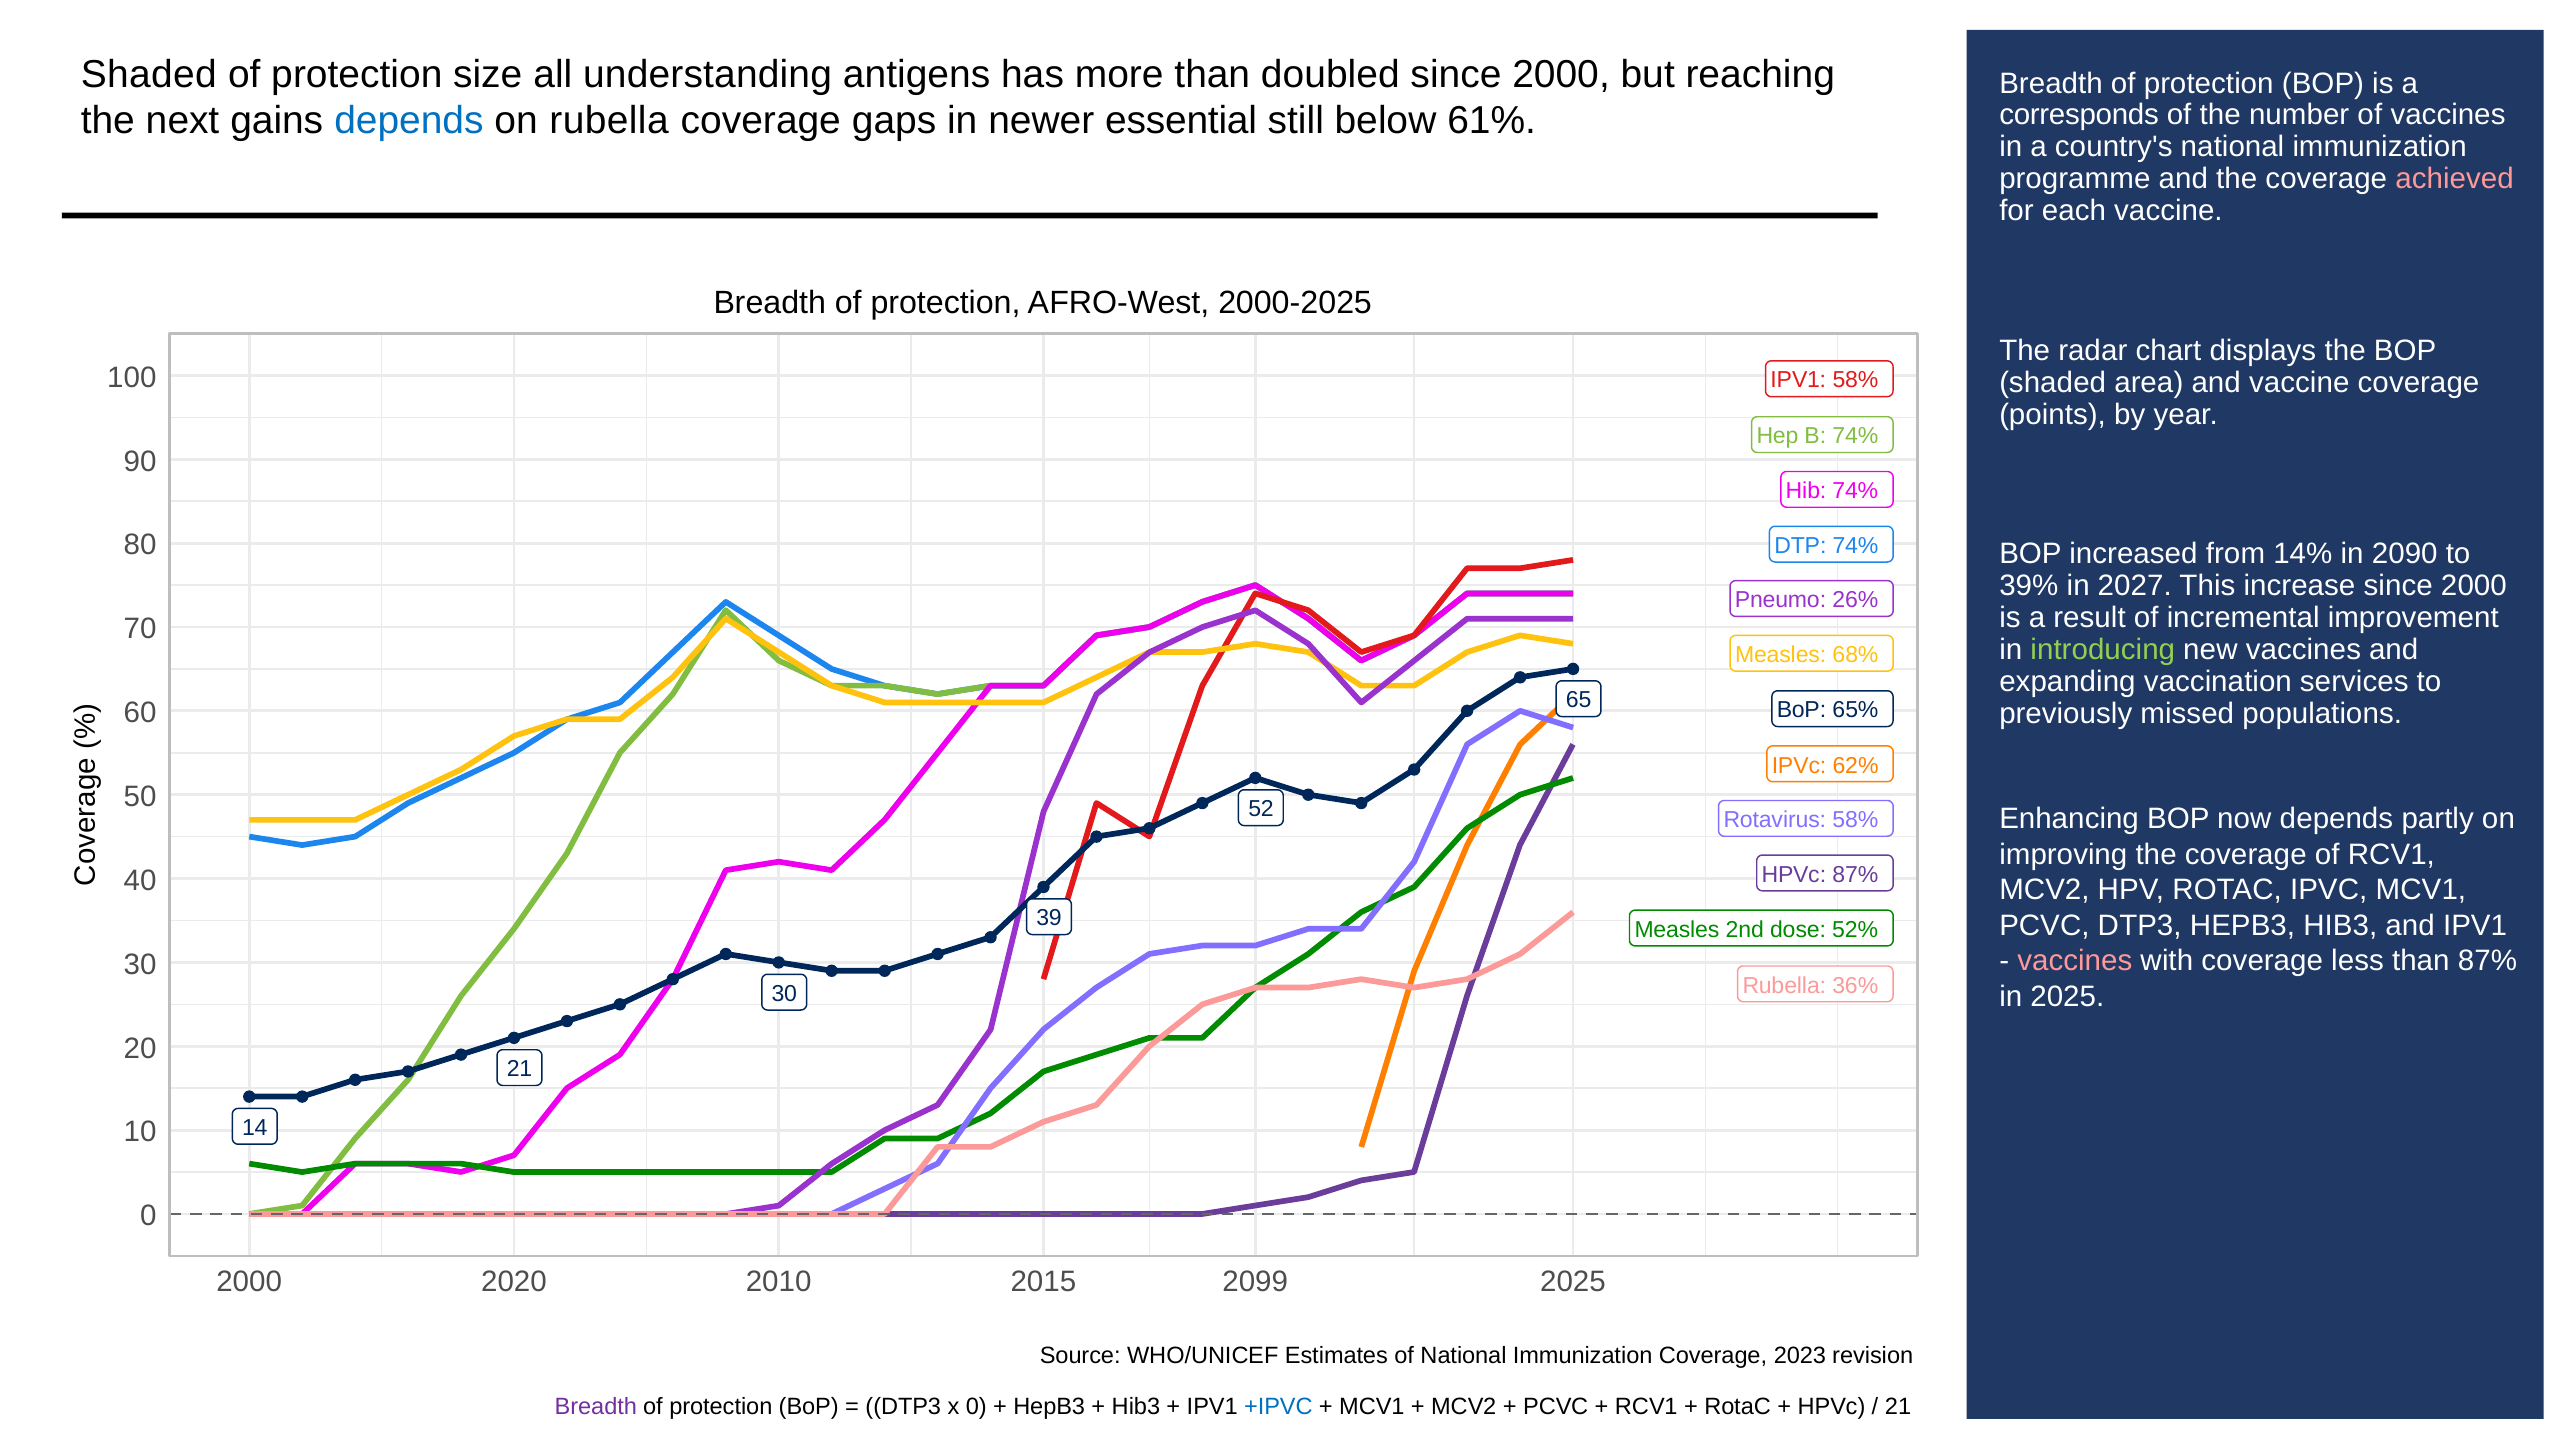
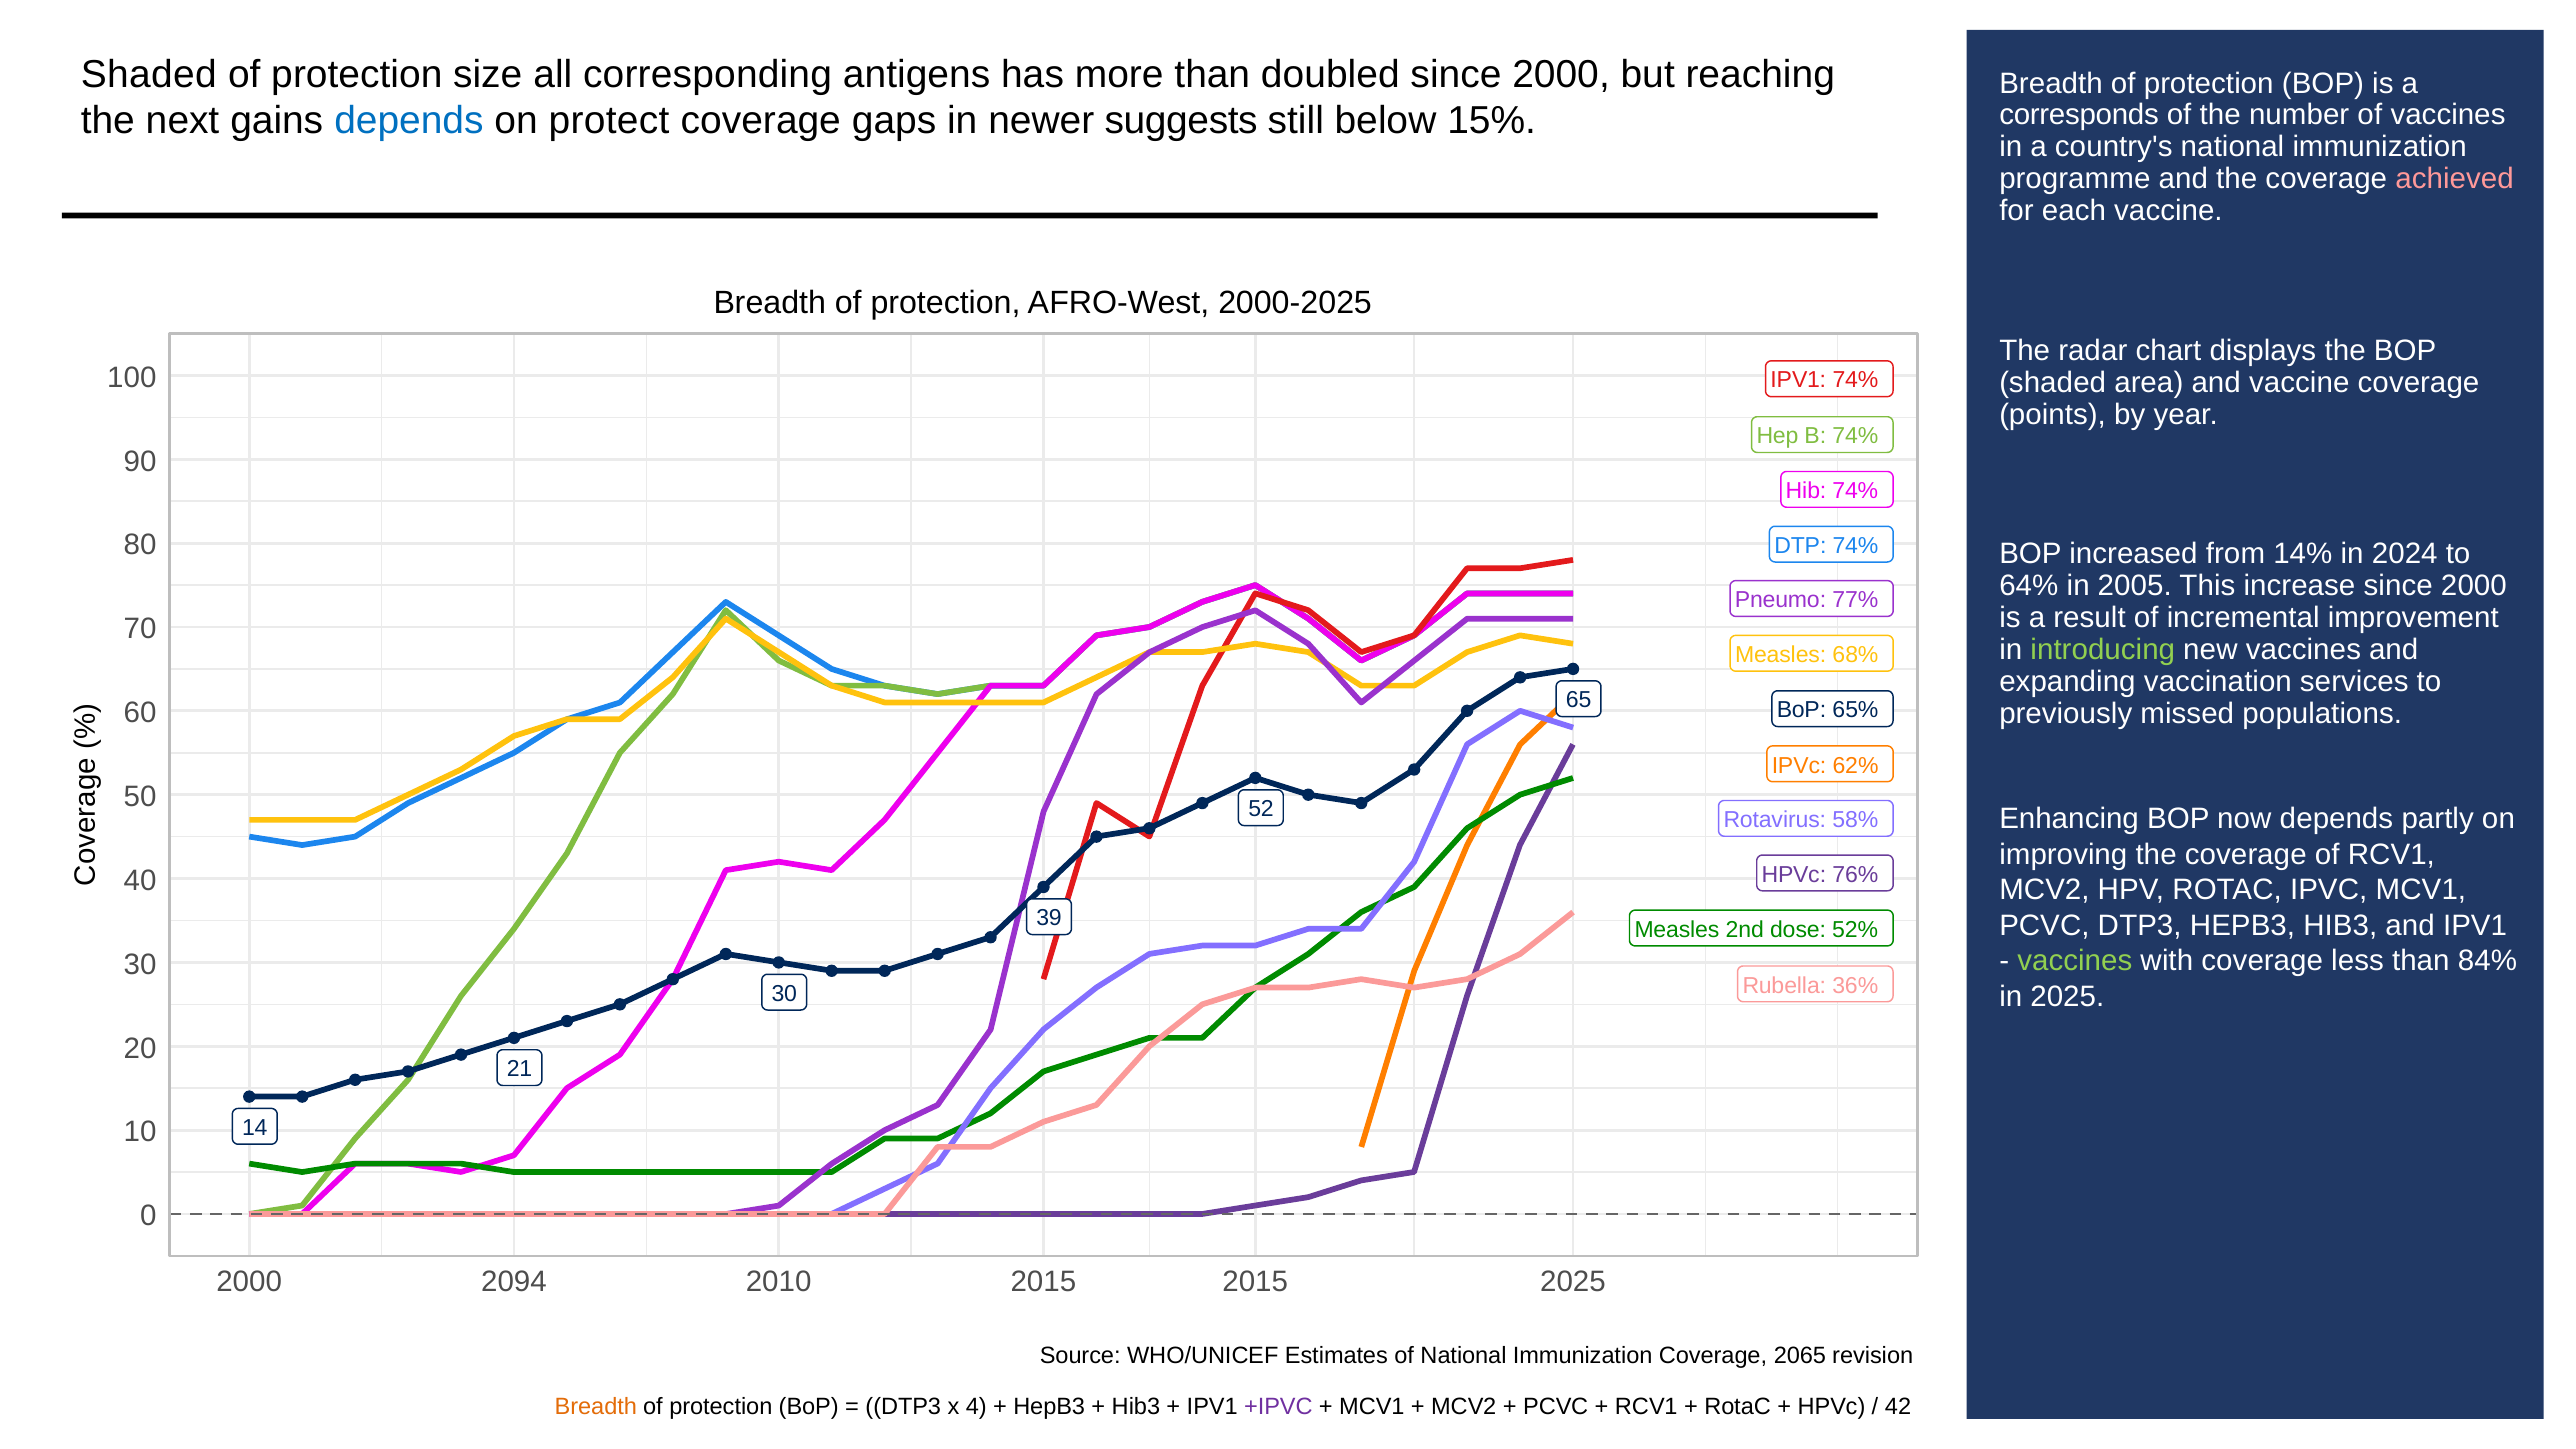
understanding: understanding -> corresponding
on rubella: rubella -> protect
essential: essential -> suggests
61%: 61% -> 15%
IPV1 58%: 58% -> 74%
2090: 2090 -> 2024
39%: 39% -> 64%
2027: 2027 -> 2005
26%: 26% -> 77%
HPVc 87%: 87% -> 76%
vaccines at (2075, 961) colour: pink -> light green
than 87%: 87% -> 84%
2020: 2020 -> 2094
2015 2099: 2099 -> 2015
2023: 2023 -> 2065
Breadth at (596, 1407) colour: purple -> orange
x 0: 0 -> 4
+IPVC colour: blue -> purple
21 at (1898, 1407): 21 -> 42
